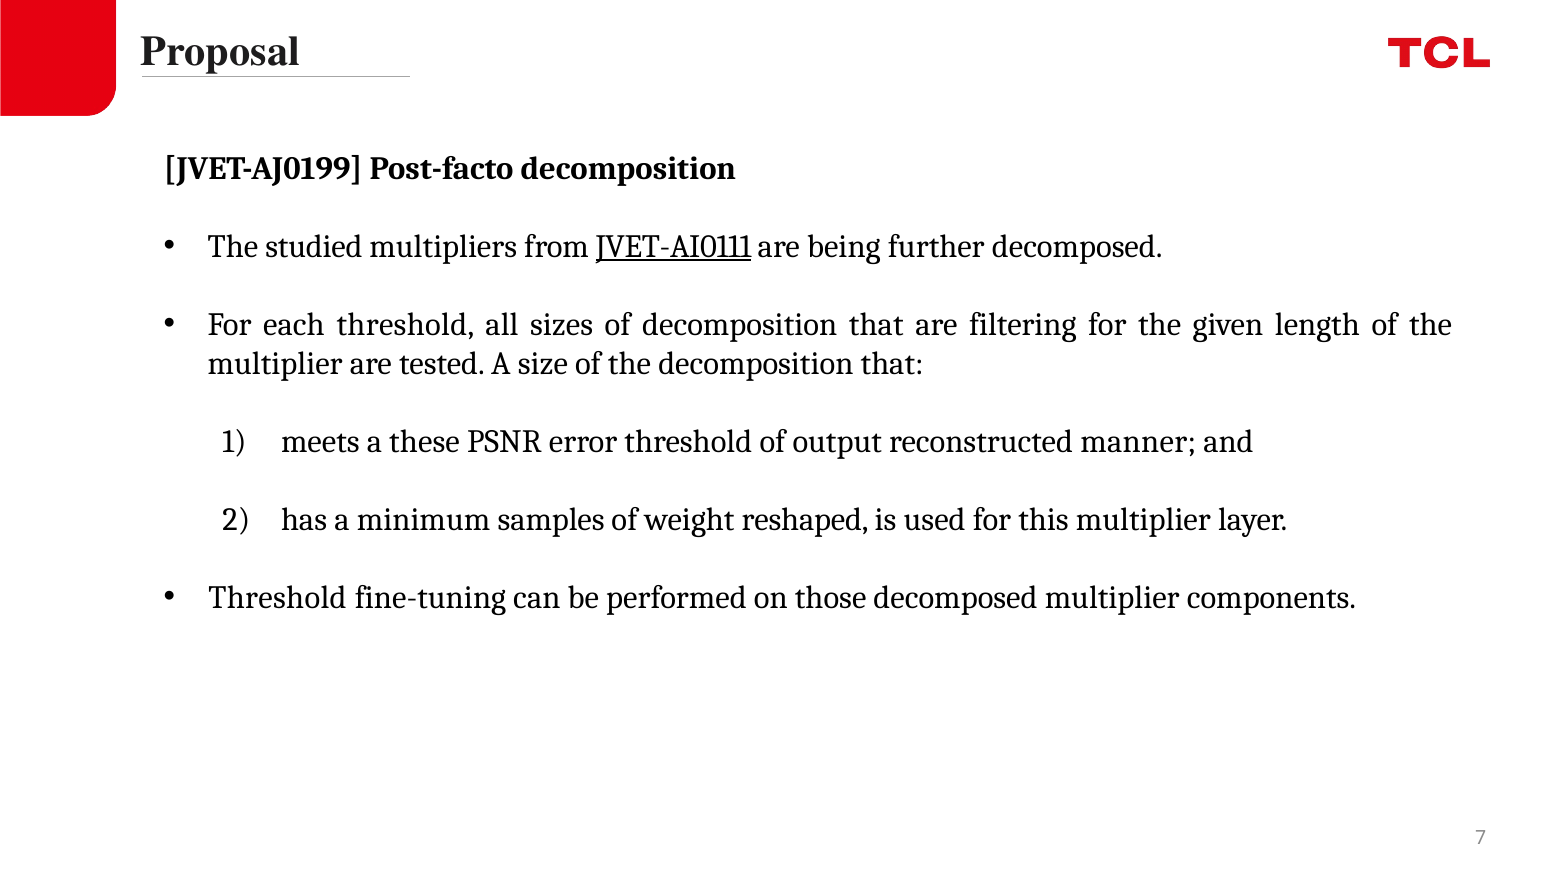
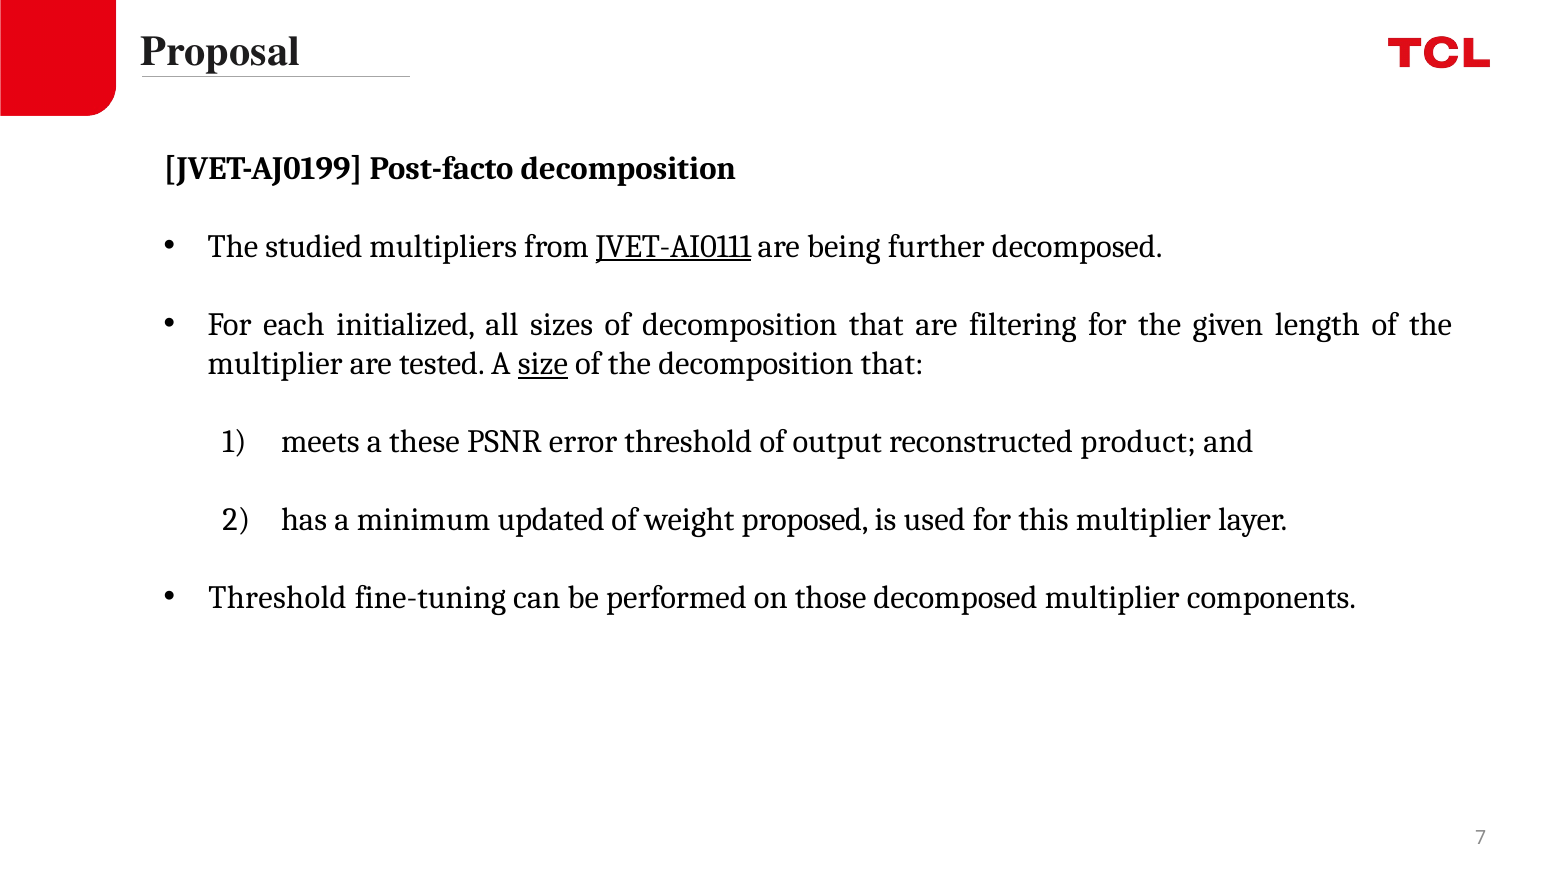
each threshold: threshold -> initialized
size underline: none -> present
manner: manner -> product
samples: samples -> updated
reshaped: reshaped -> proposed
